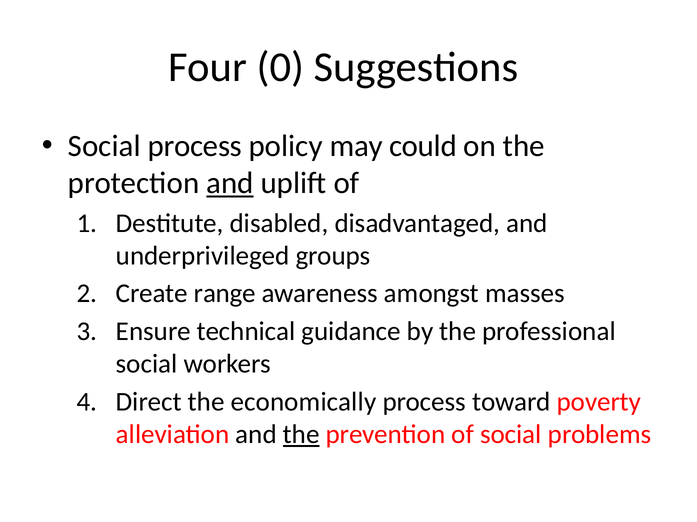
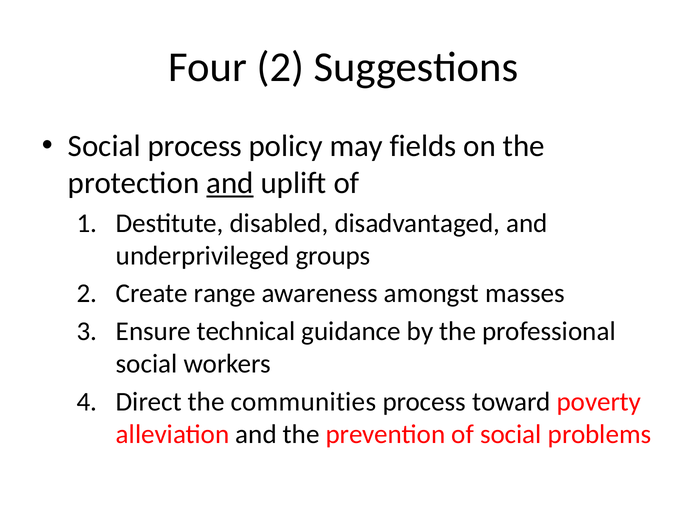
Four 0: 0 -> 2
could: could -> fields
economically: economically -> communities
the at (301, 435) underline: present -> none
